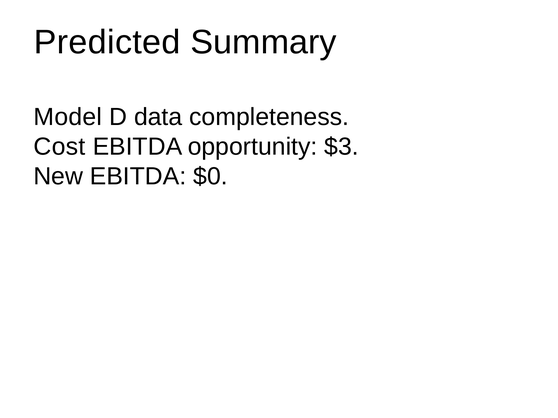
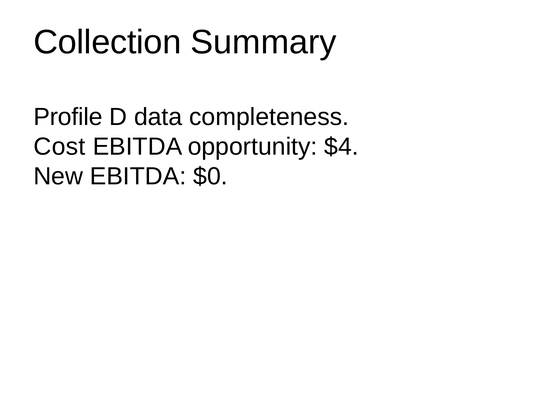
Predicted: Predicted -> Collection
Model: Model -> Profile
$3: $3 -> $4
